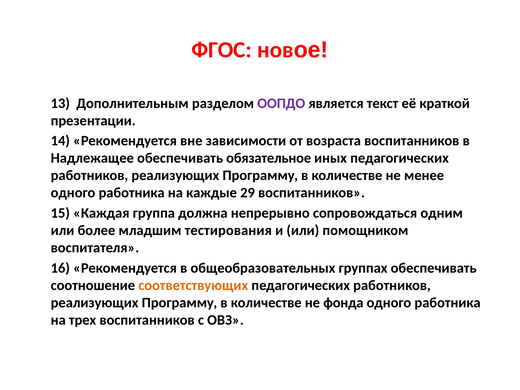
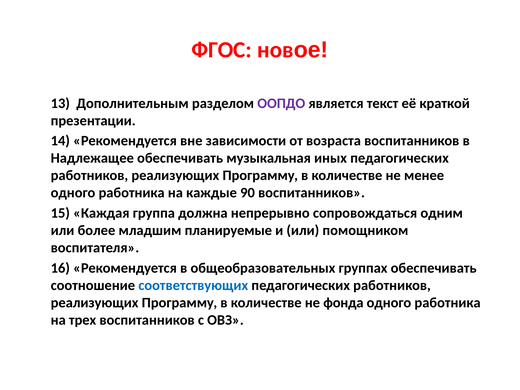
обязательное: обязательное -> музыкальная
29: 29 -> 90
тестирования: тестирования -> планируемые
соответствующих colour: orange -> blue
